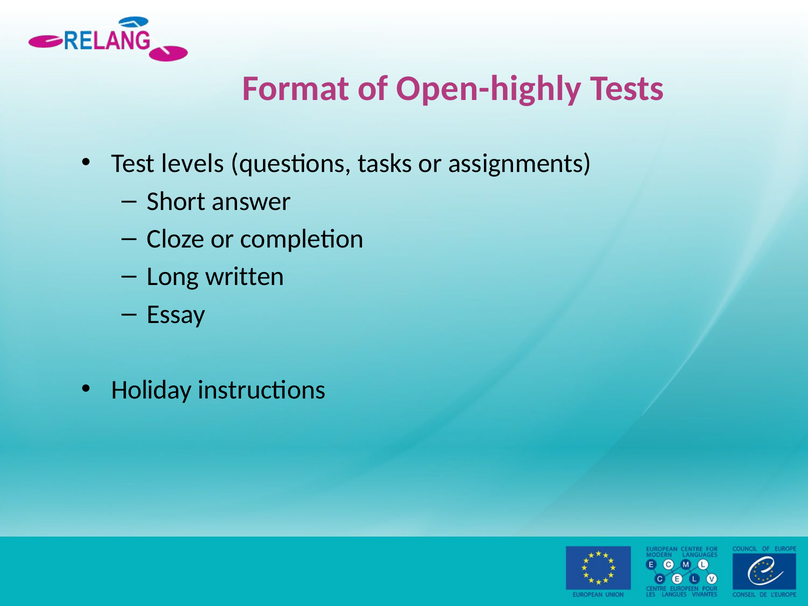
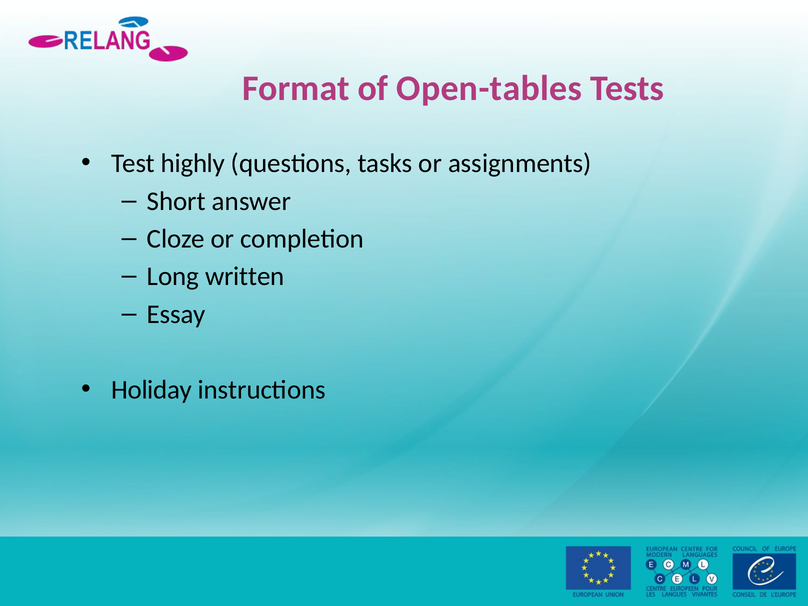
Open-highly: Open-highly -> Open-tables
levels: levels -> highly
